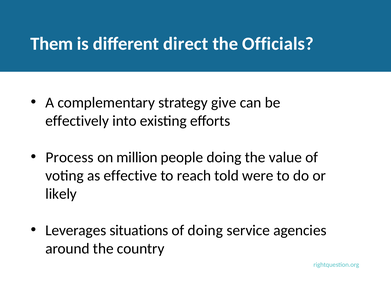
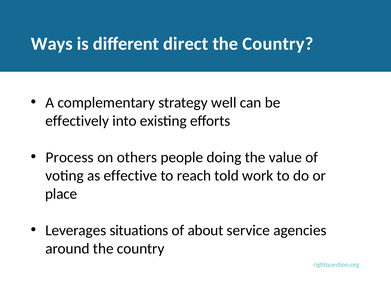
Them: Them -> Ways
Officials at (278, 44): Officials -> Country
give: give -> well
million: million -> others
were: were -> work
likely: likely -> place
of doing: doing -> about
